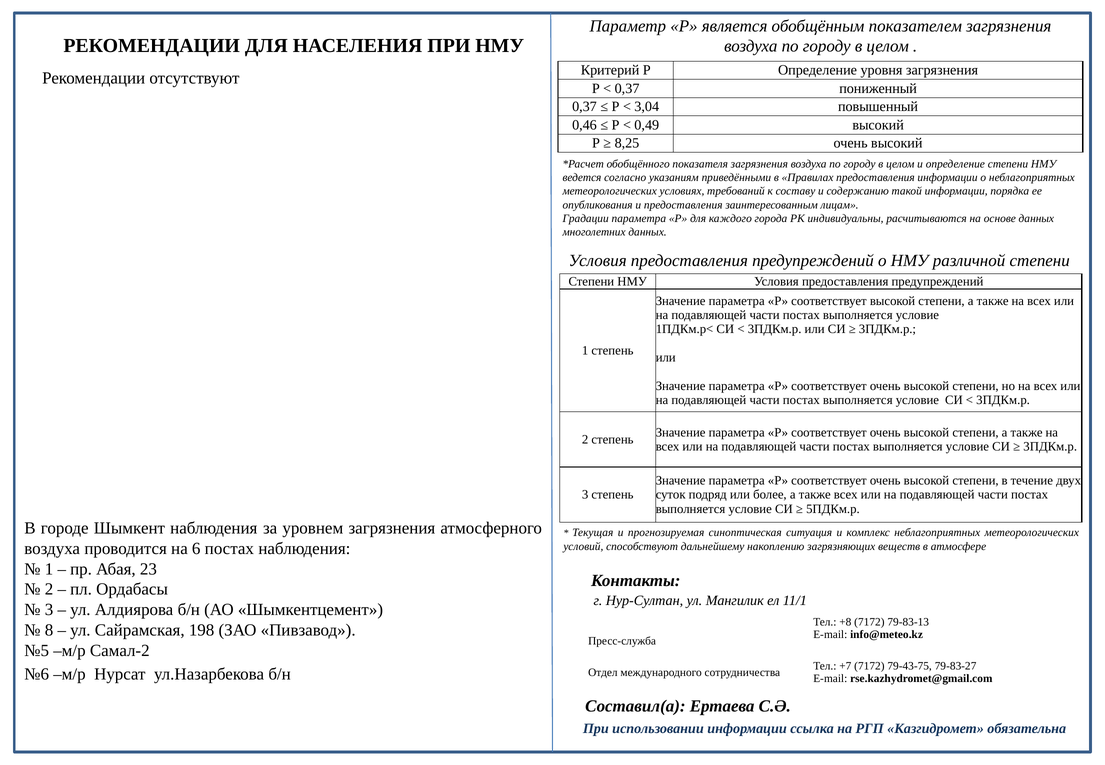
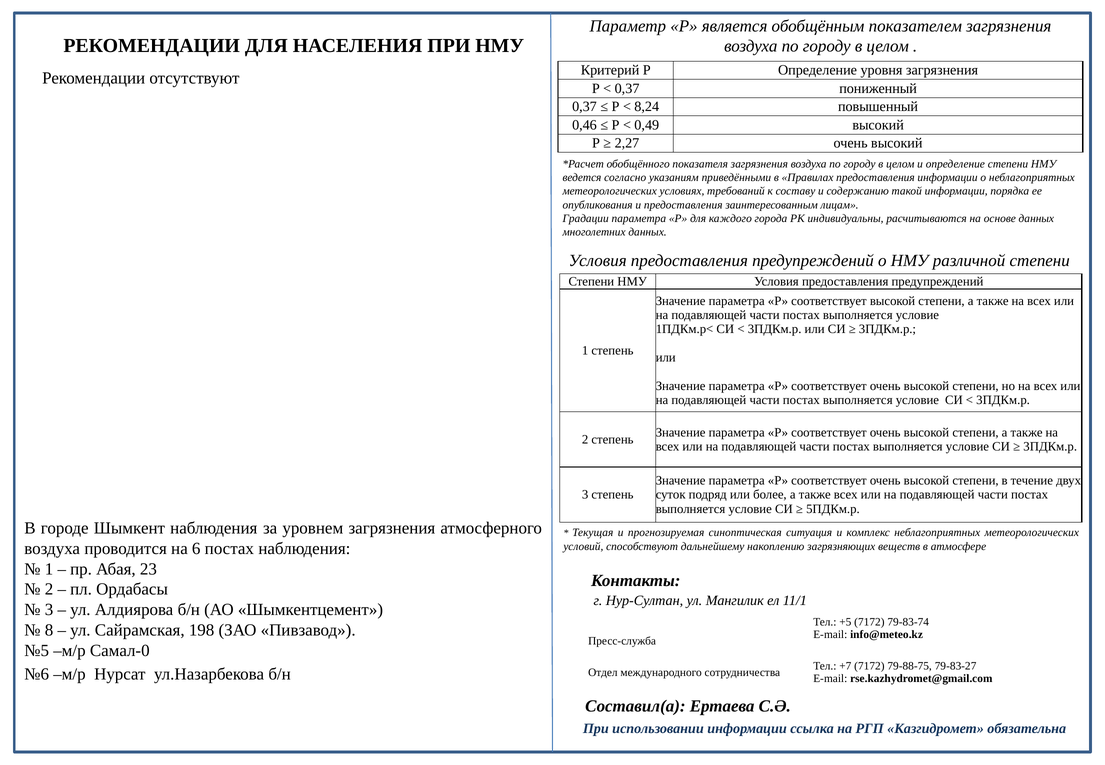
3,04: 3,04 -> 8,24
8,25: 8,25 -> 2,27
+8: +8 -> +5
79-83-13: 79-83-13 -> 79-83-74
Самал-2: Самал-2 -> Самал-0
79-43-75: 79-43-75 -> 79-88-75
